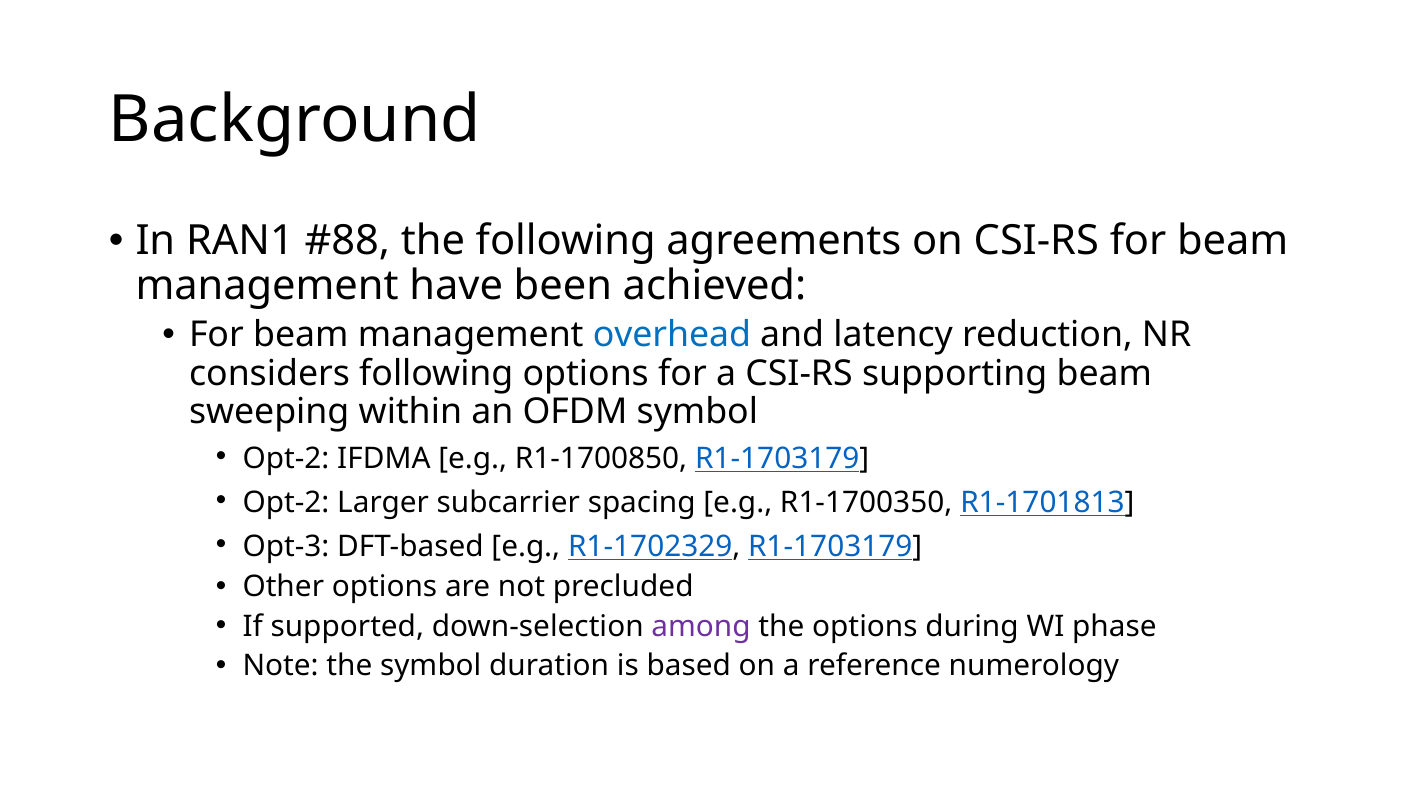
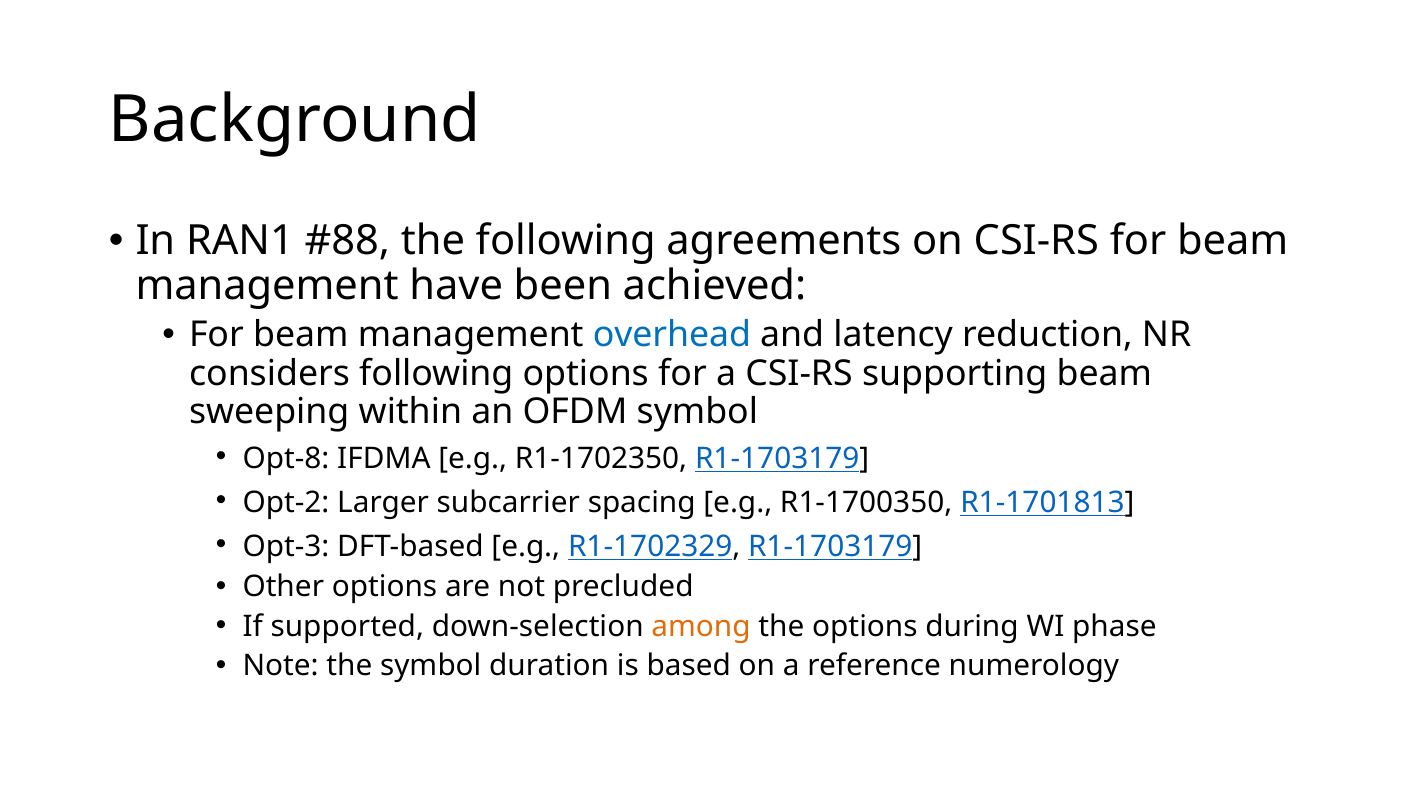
Opt-2 at (286, 459): Opt-2 -> Opt-8
R1-1700850: R1-1700850 -> R1-1702350
among colour: purple -> orange
